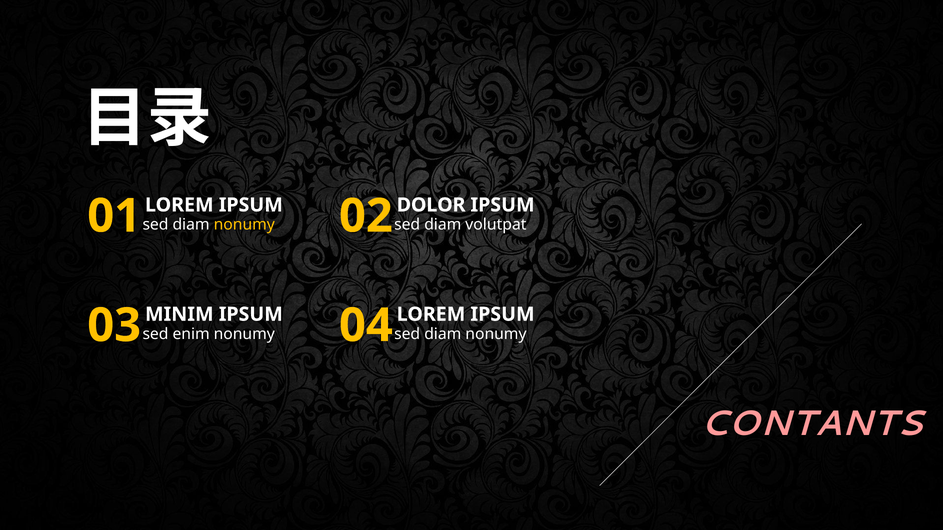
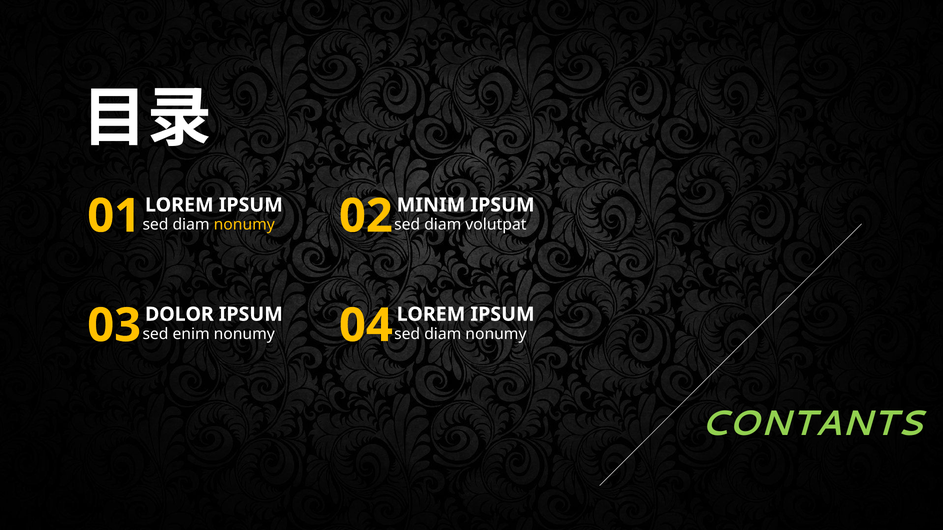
DOLOR: DOLOR -> MINIM
MINIM: MINIM -> DOLOR
CONTANTS colour: pink -> light green
